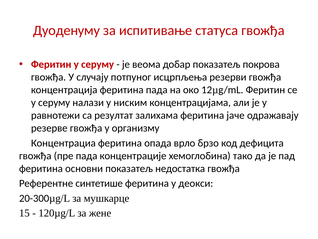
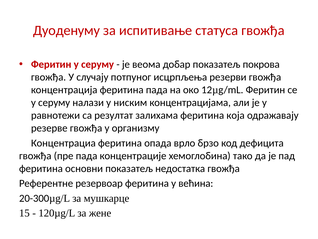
јаче: јаче -> која
синтетише: синтетише -> резервоар
деокси: деокси -> већина
